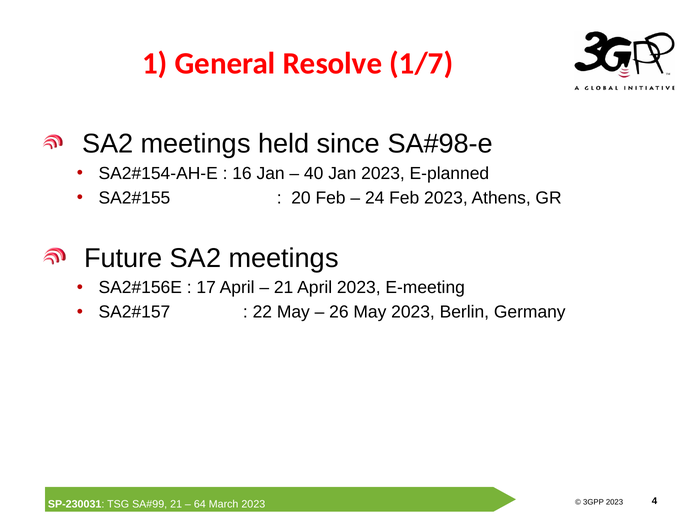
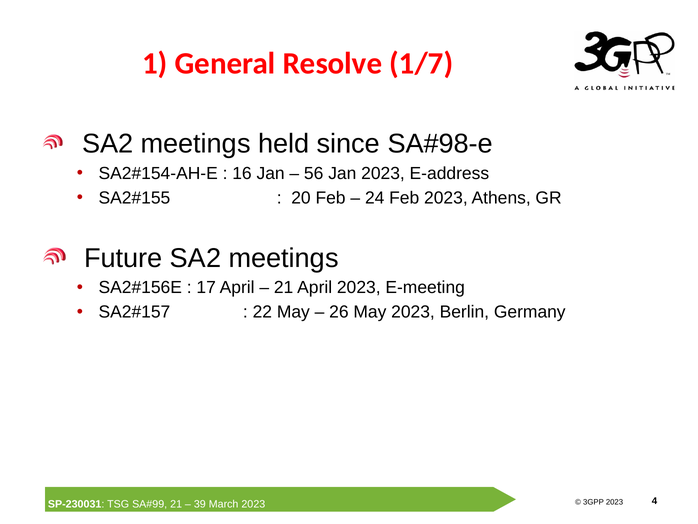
40: 40 -> 56
E-planned: E-planned -> E-address
64: 64 -> 39
